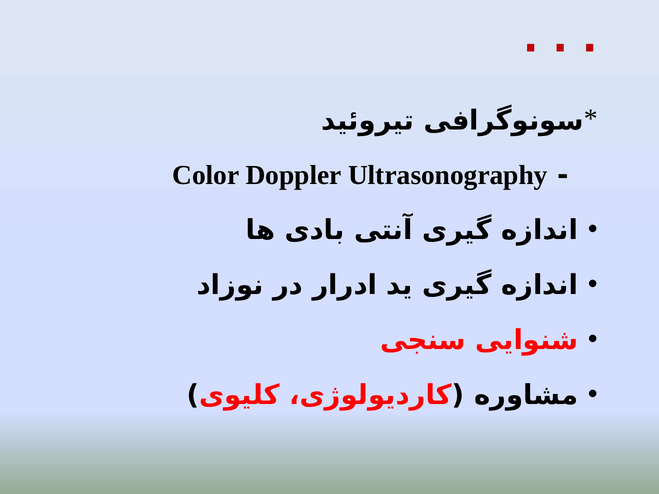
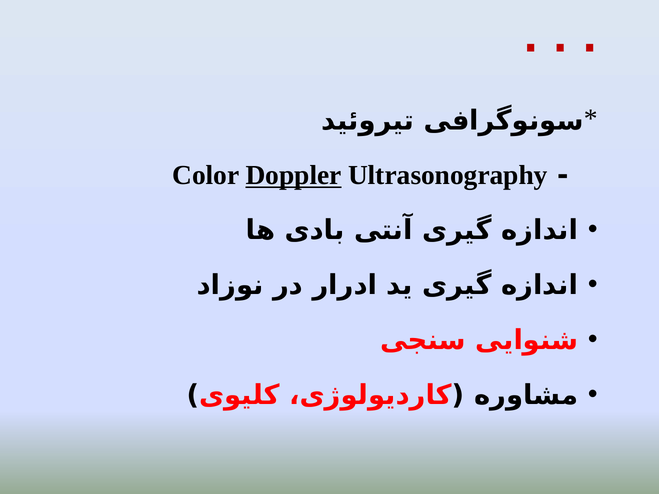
Doppler underline: none -> present
